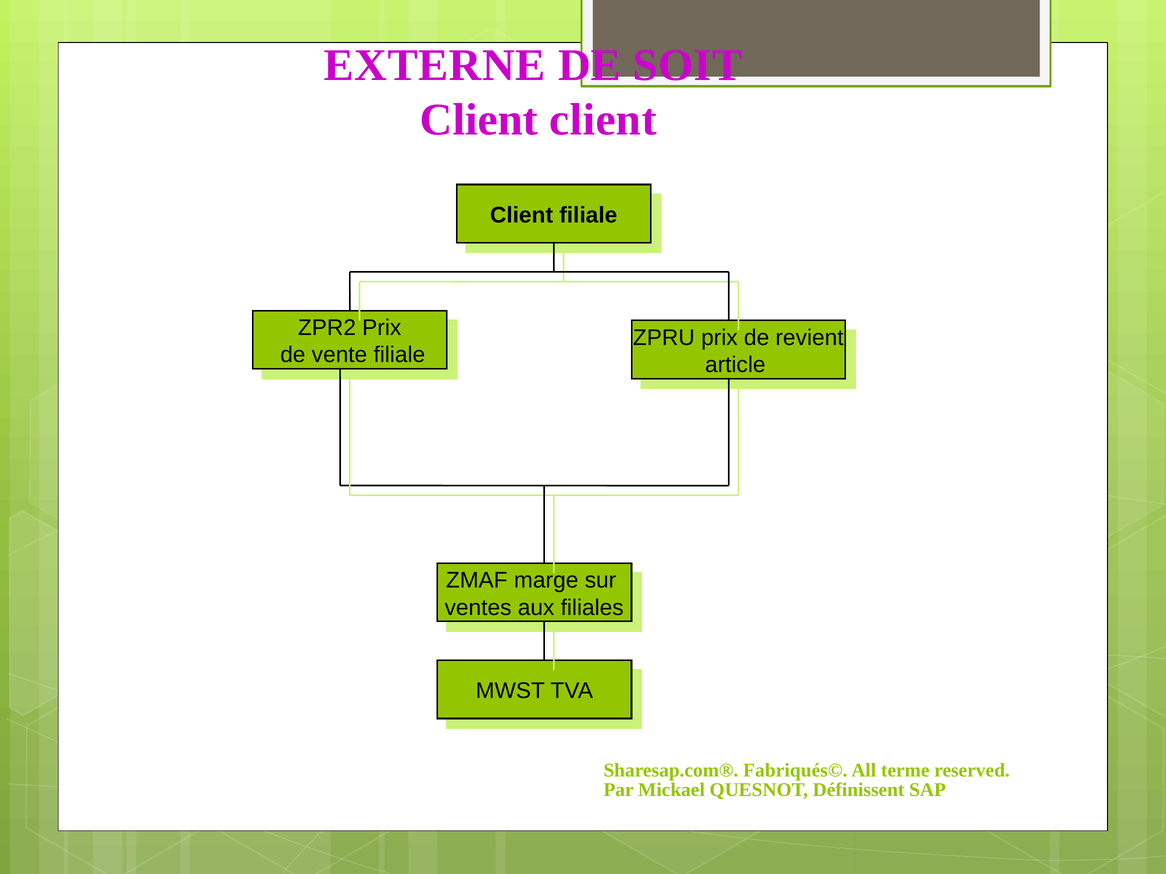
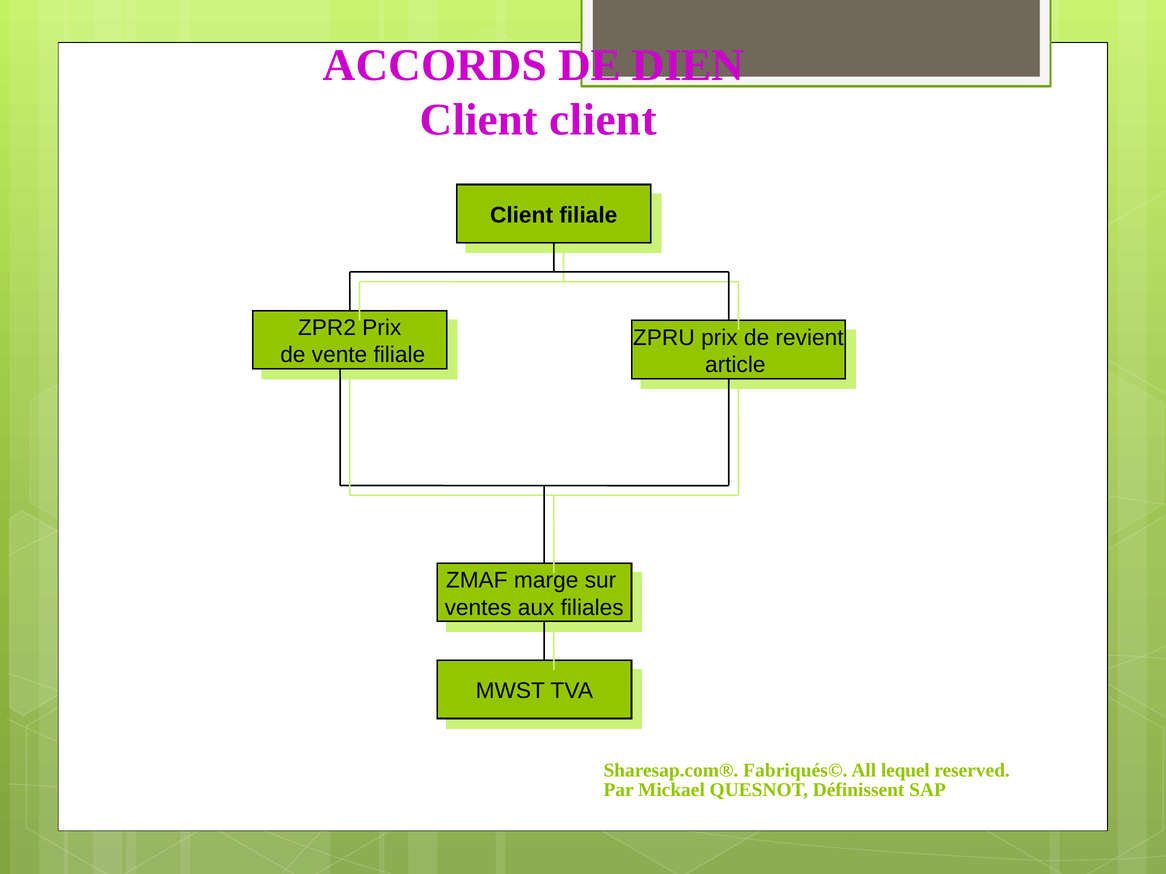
EXTERNE: EXTERNE -> ACCORDS
SOIT: SOIT -> DIEN
terme: terme -> lequel
